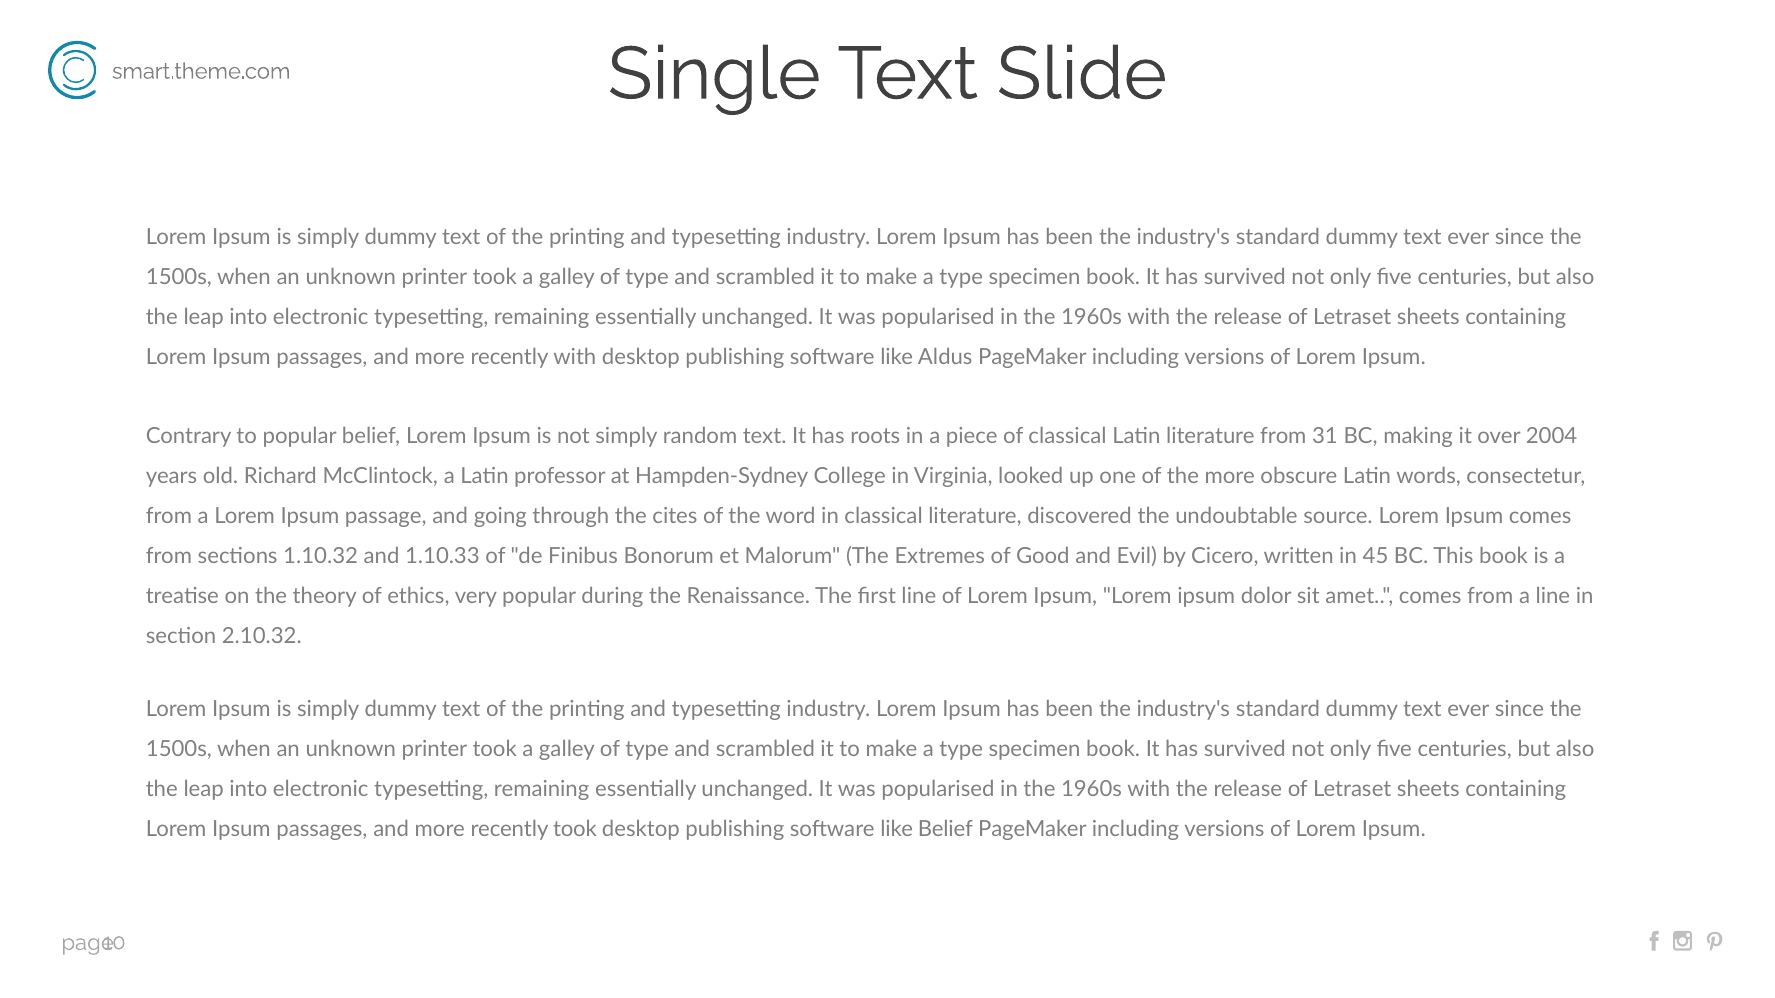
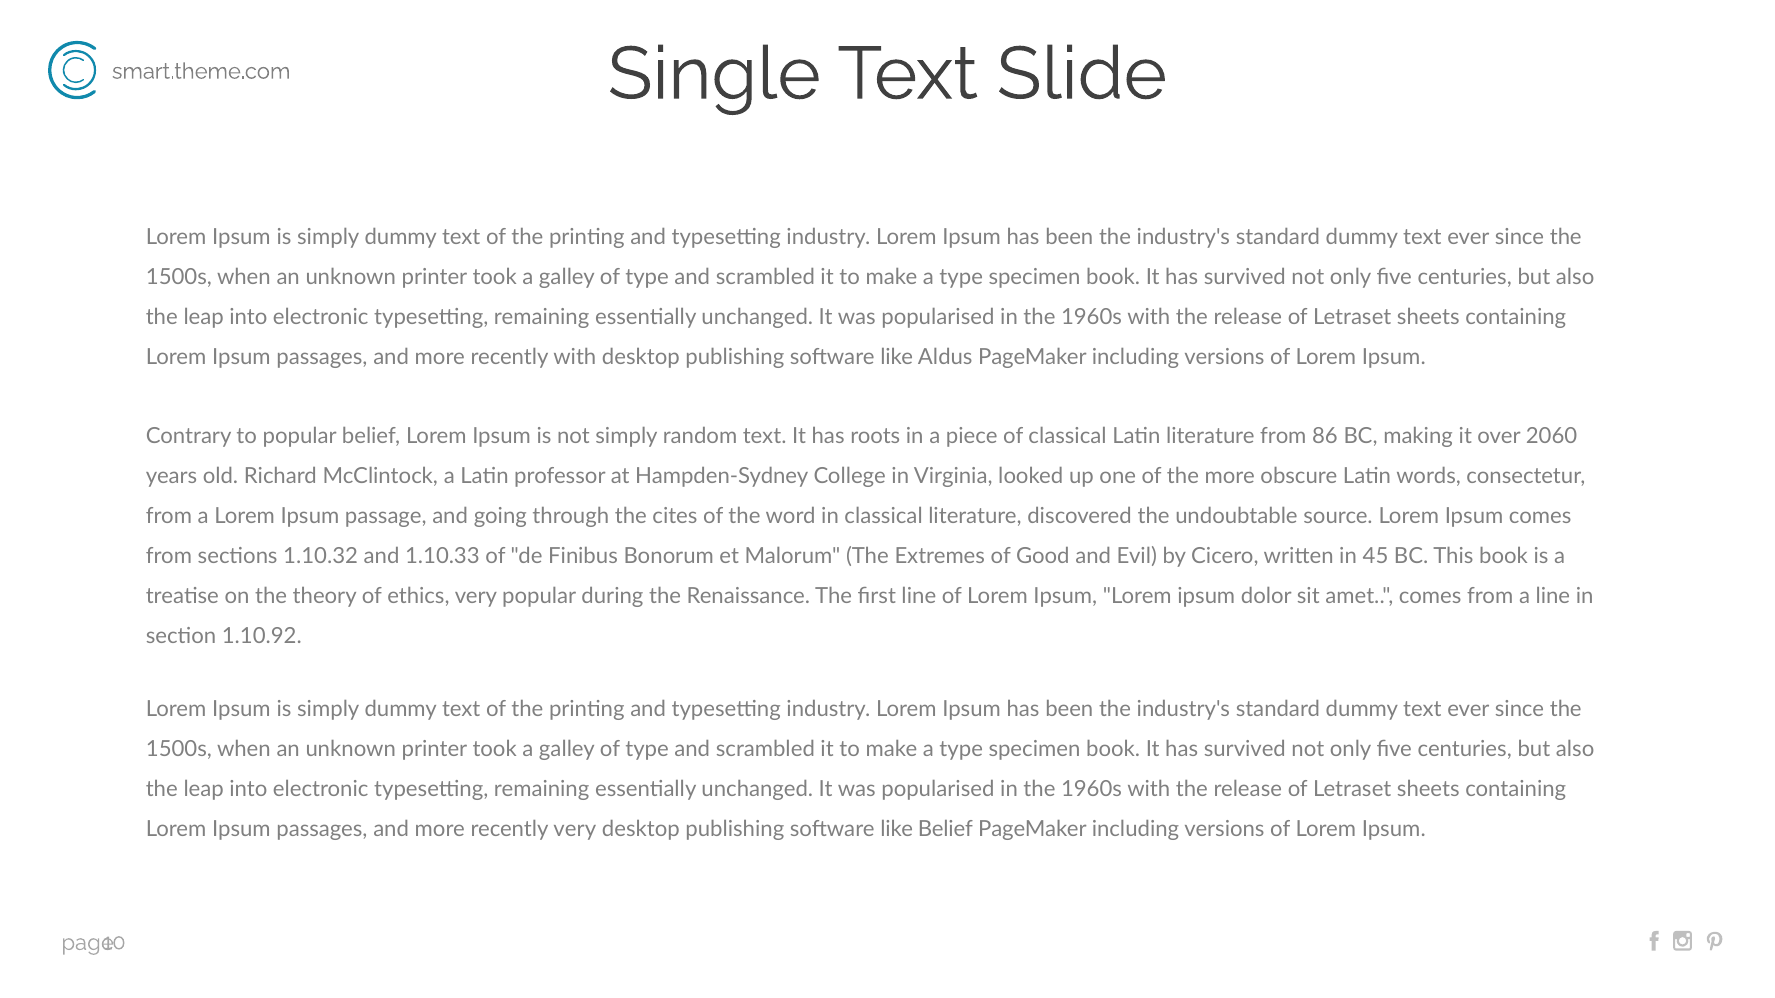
31: 31 -> 86
2004: 2004 -> 2060
2.10.32: 2.10.32 -> 1.10.92
recently took: took -> very
